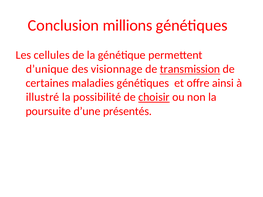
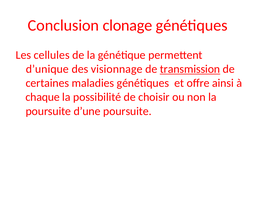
millions: millions -> clonage
illustré: illustré -> chaque
choisir underline: present -> none
d’une présentés: présentés -> poursuite
